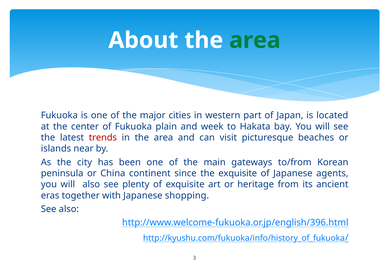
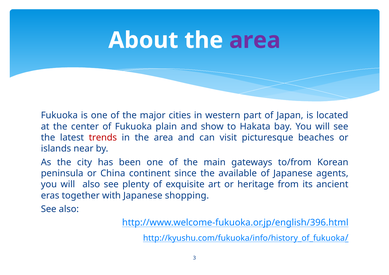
area at (255, 40) colour: green -> purple
week: week -> show
the exquisite: exquisite -> available
